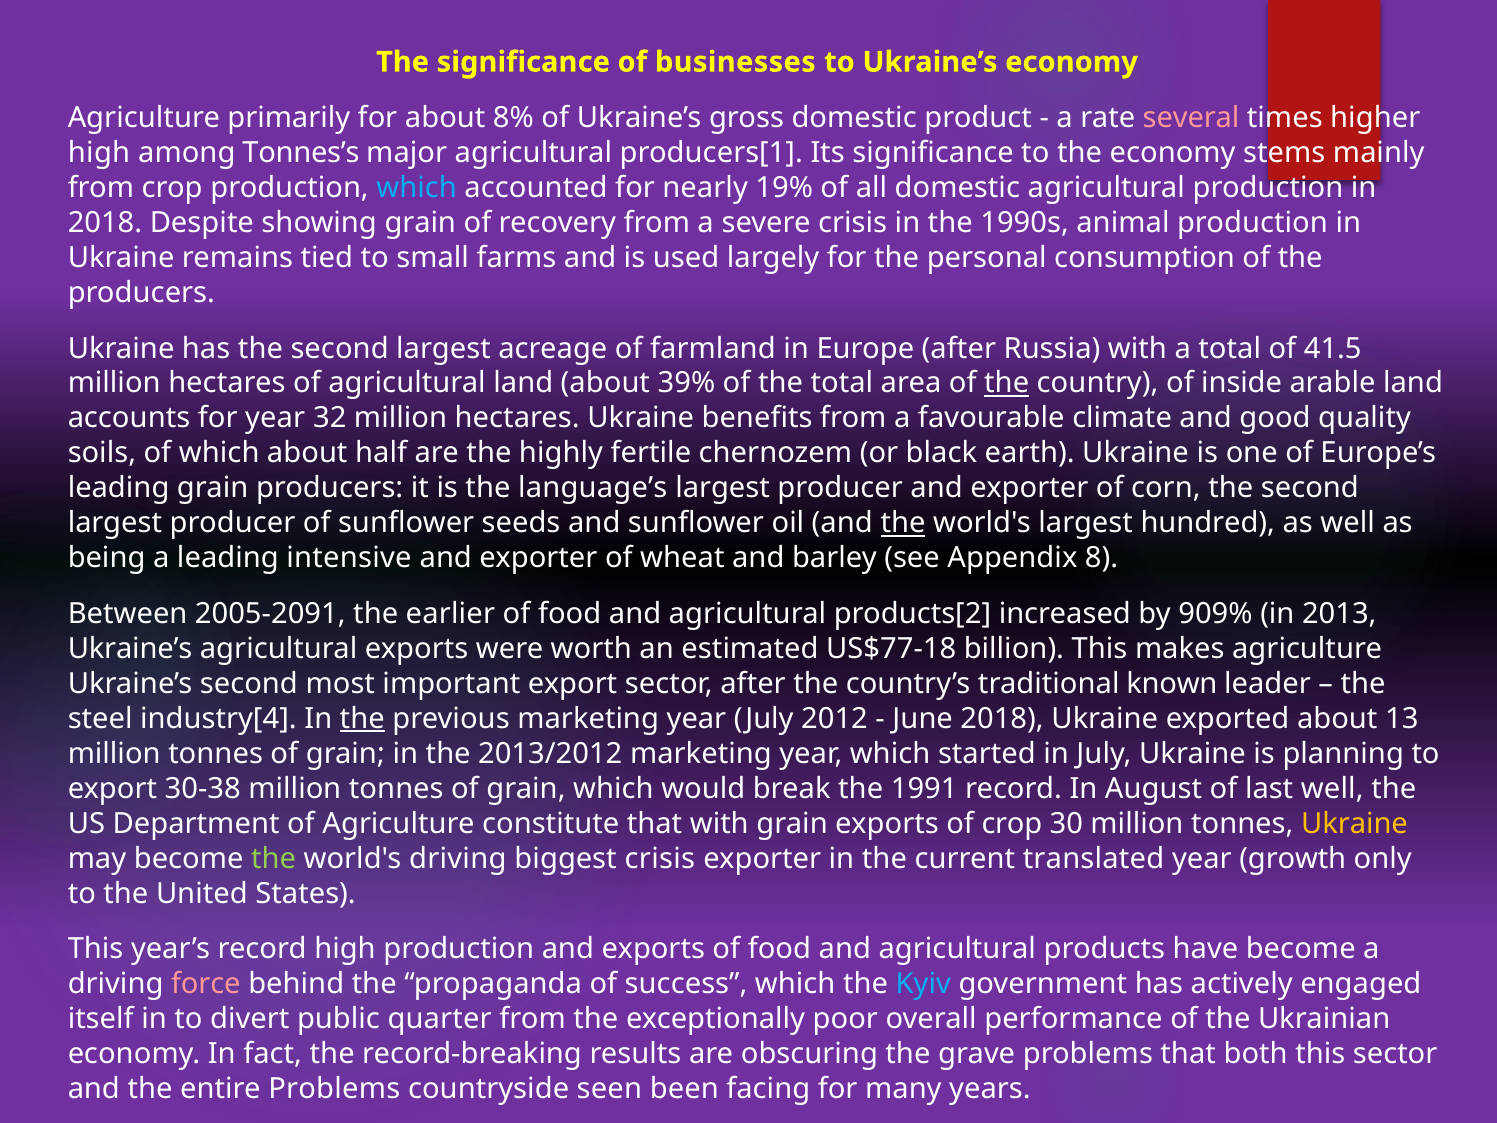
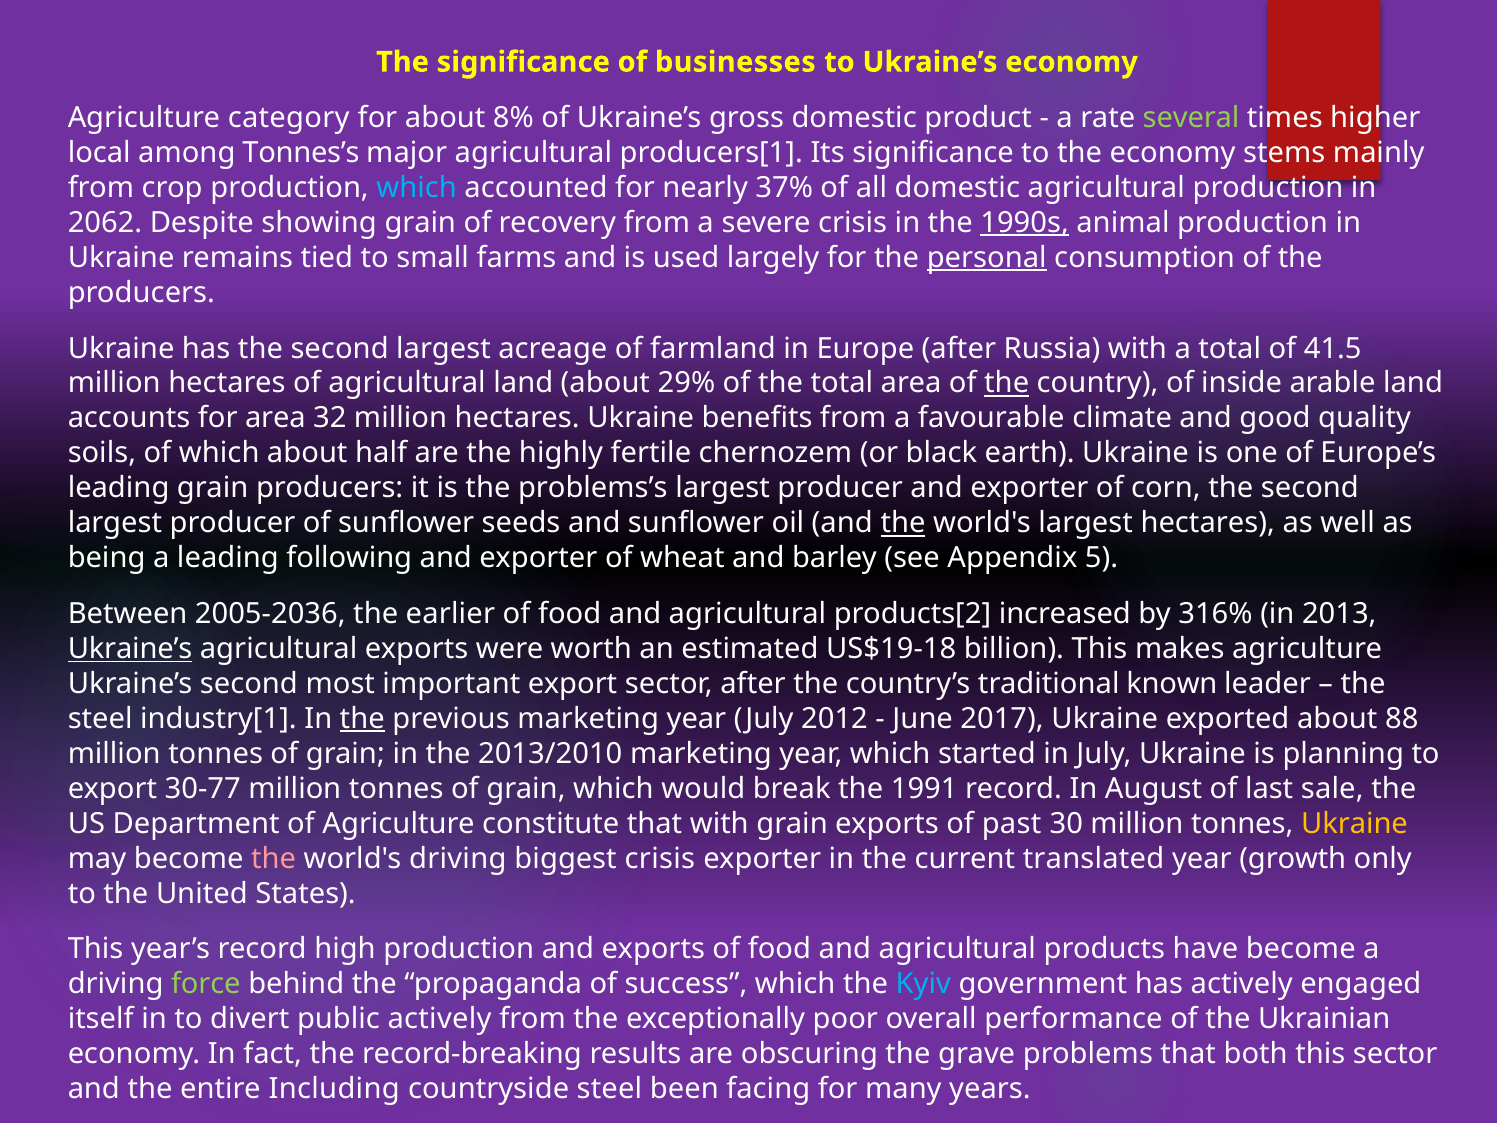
primarily: primarily -> category
several colour: pink -> light green
high at (99, 153): high -> local
19%: 19% -> 37%
2018 at (105, 223): 2018 -> 2062
1990s underline: none -> present
personal underline: none -> present
39%: 39% -> 29%
for year: year -> area
language’s: language’s -> problems’s
largest hundred: hundred -> hectares
intensive: intensive -> following
8: 8 -> 5
2005-2091: 2005-2091 -> 2005-2036
909%: 909% -> 316%
Ukraine’s at (130, 649) underline: none -> present
US$77-18: US$77-18 -> US$19-18
industry[4: industry[4 -> industry[1
June 2018: 2018 -> 2017
13: 13 -> 88
2013/2012: 2013/2012 -> 2013/2010
30-38: 30-38 -> 30-77
last well: well -> sale
of crop: crop -> past
the at (274, 858) colour: light green -> pink
force colour: pink -> light green
public quarter: quarter -> actively
entire Problems: Problems -> Including
countryside seen: seen -> steel
